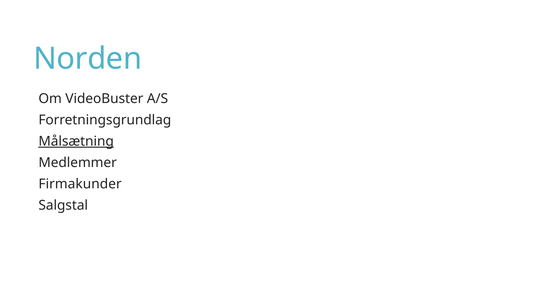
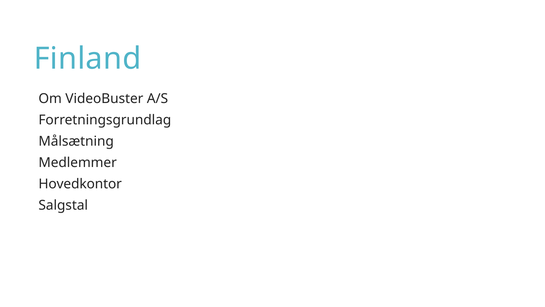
Norden: Norden -> Finland
Målsætning underline: present -> none
Firmakunder: Firmakunder -> Hovedkontor
